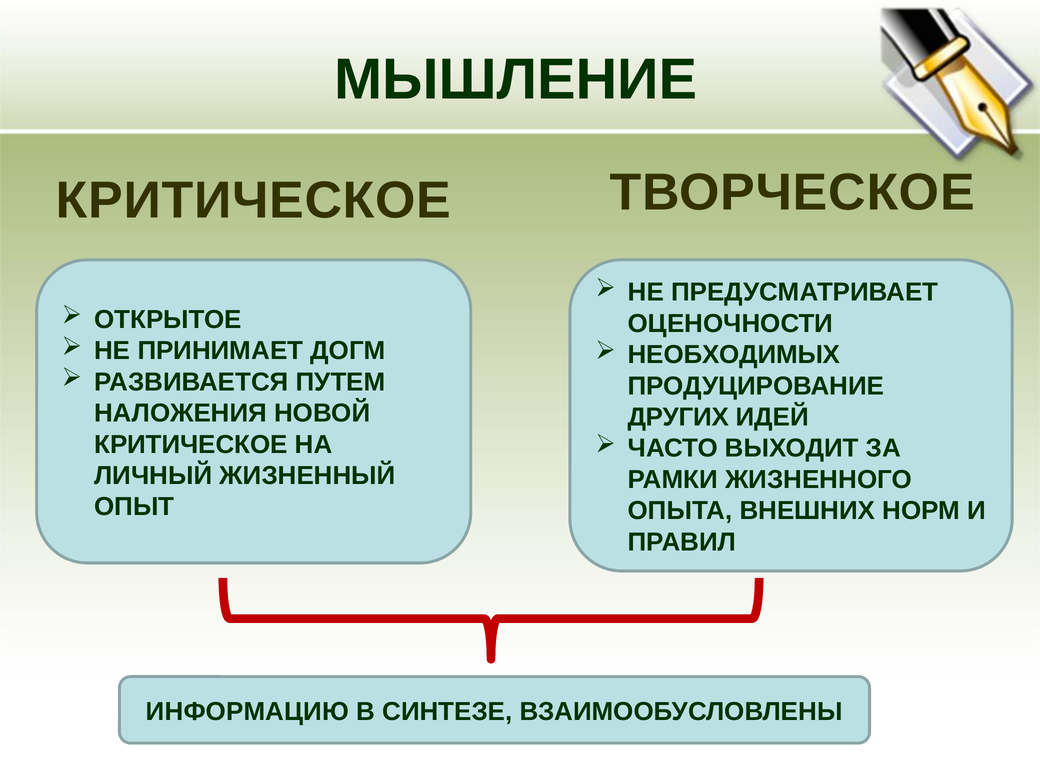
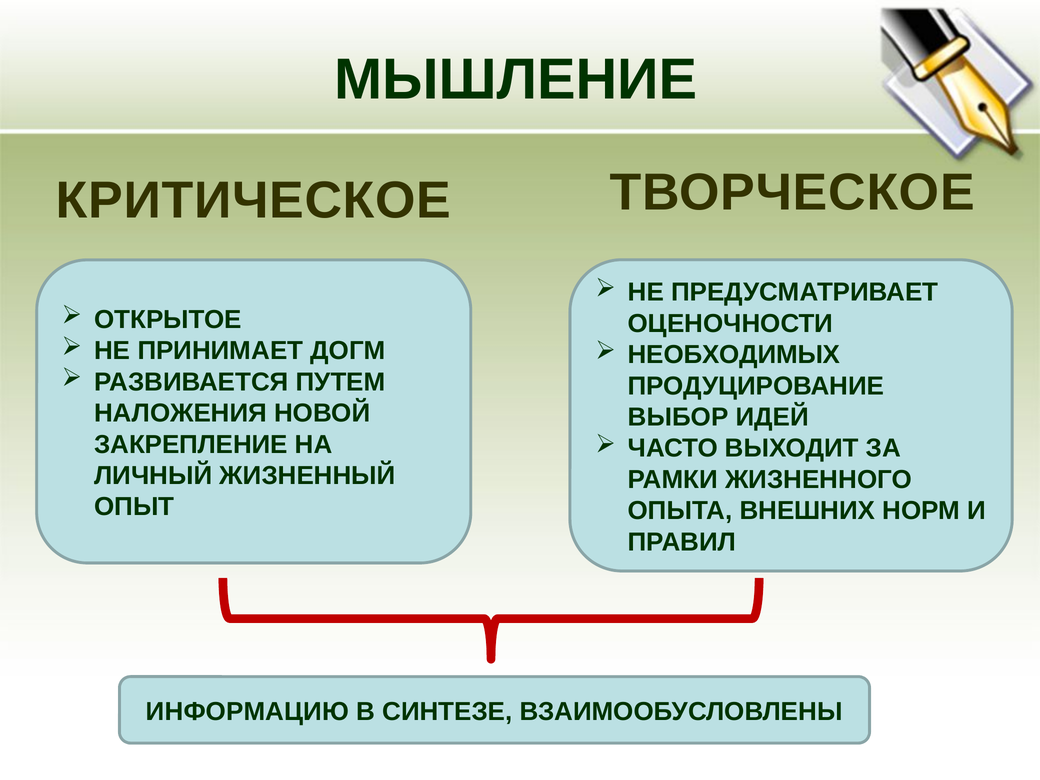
ДРУГИХ: ДРУГИХ -> ВЫБОР
КРИТИЧЕСКОЕ at (191, 444): КРИТИЧЕСКОЕ -> ЗАКРЕПЛЕНИЕ
